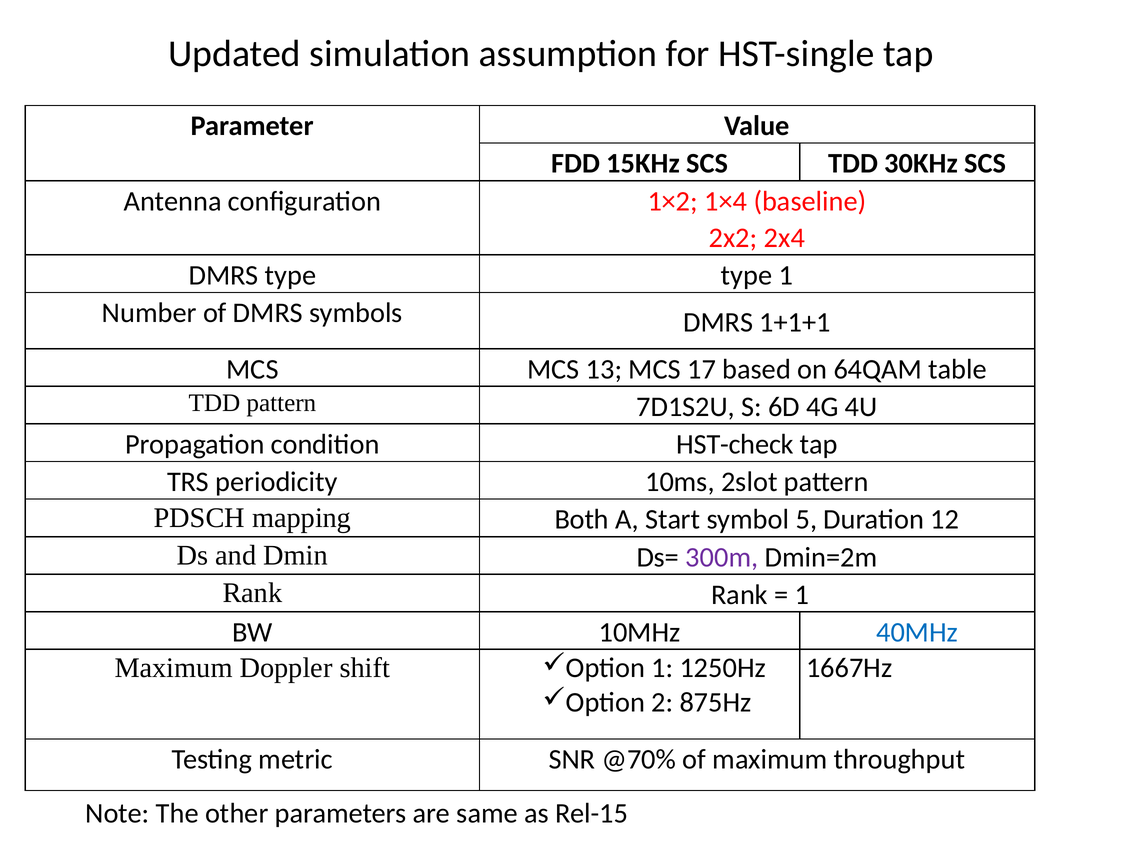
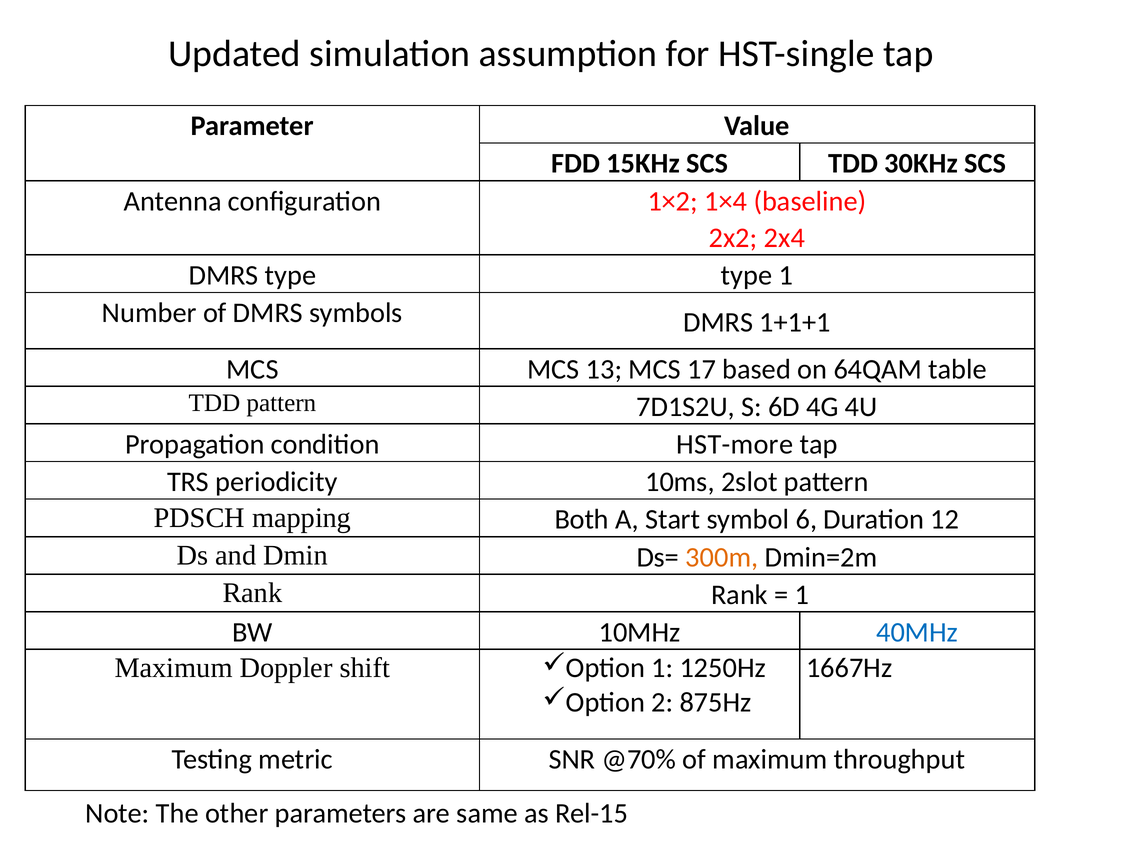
HST-check: HST-check -> HST-more
5: 5 -> 6
300m colour: purple -> orange
